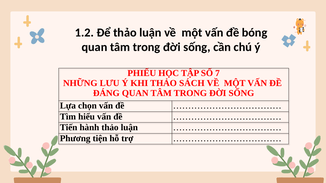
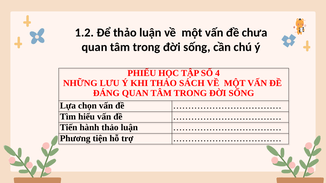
bóng: bóng -> chưa
7: 7 -> 4
